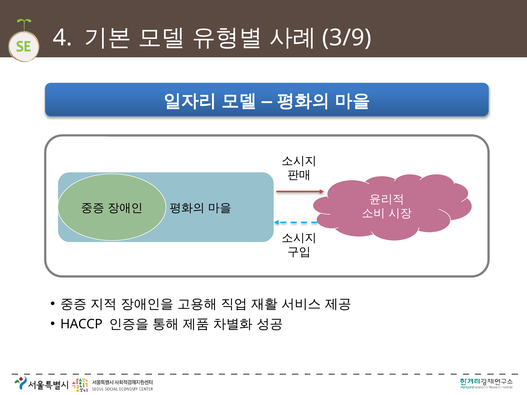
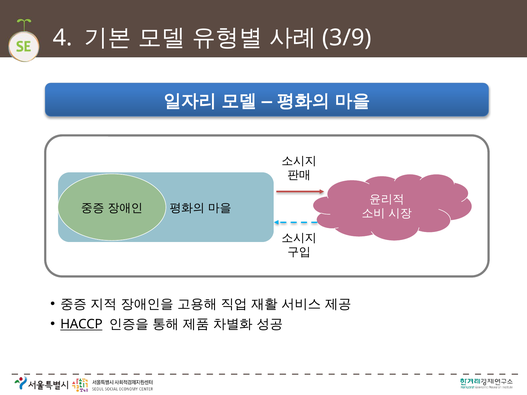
HACCP underline: none -> present
